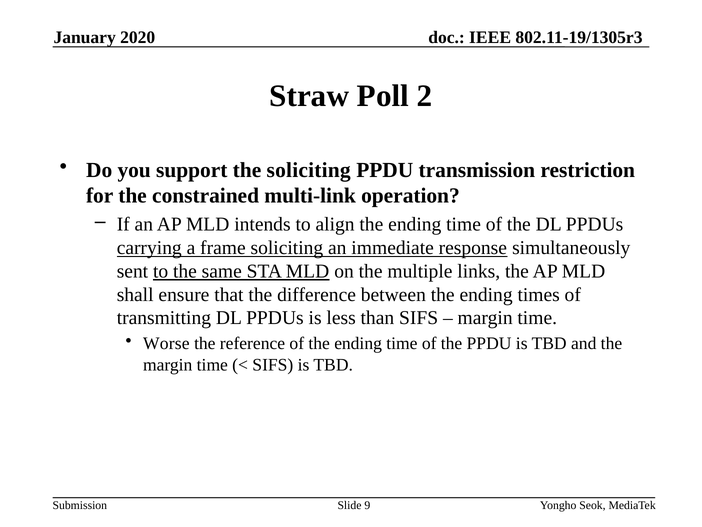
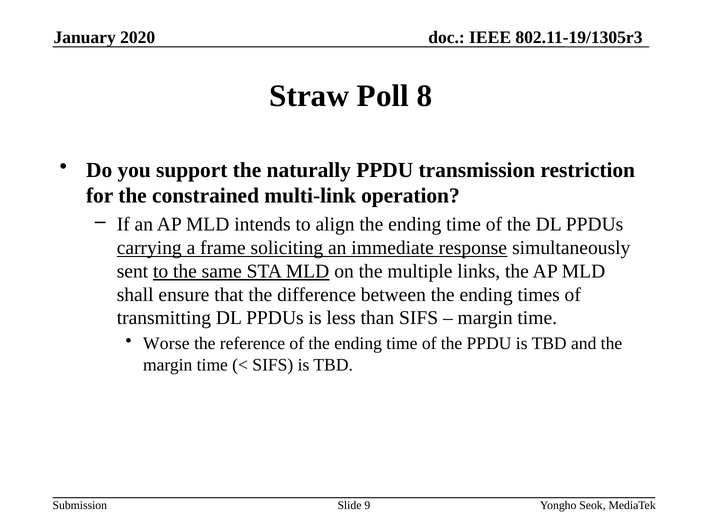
2: 2 -> 8
the soliciting: soliciting -> naturally
